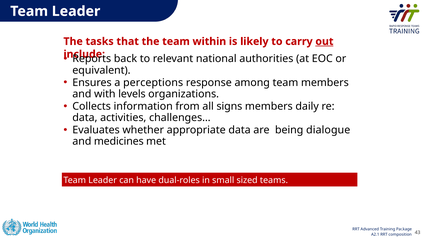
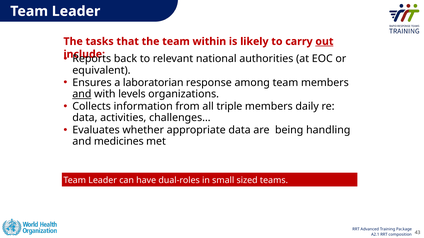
perceptions: perceptions -> laboratorian
and at (82, 94) underline: none -> present
signs: signs -> triple
dialogue: dialogue -> handling
